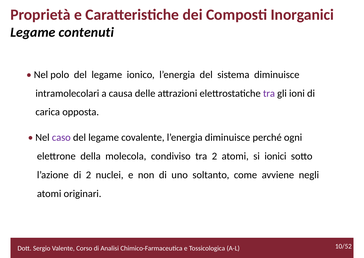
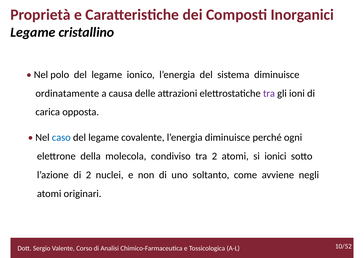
contenuti: contenuti -> cristallino
intramolecolari: intramolecolari -> ordinatamente
caso colour: purple -> blue
